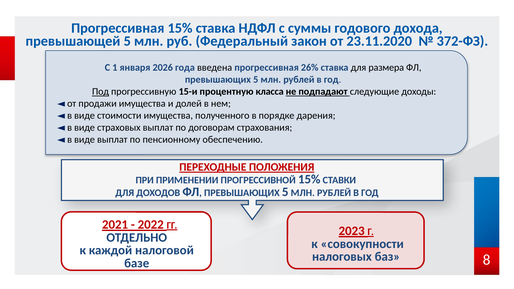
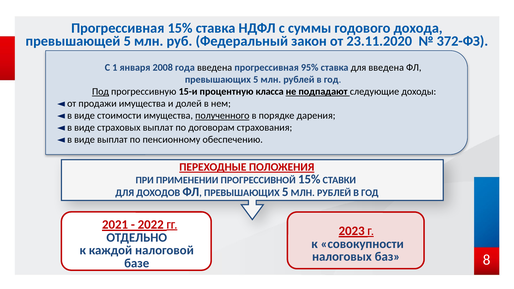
2026: 2026 -> 2008
26%: 26% -> 95%
для размера: размера -> введена
полученного underline: none -> present
